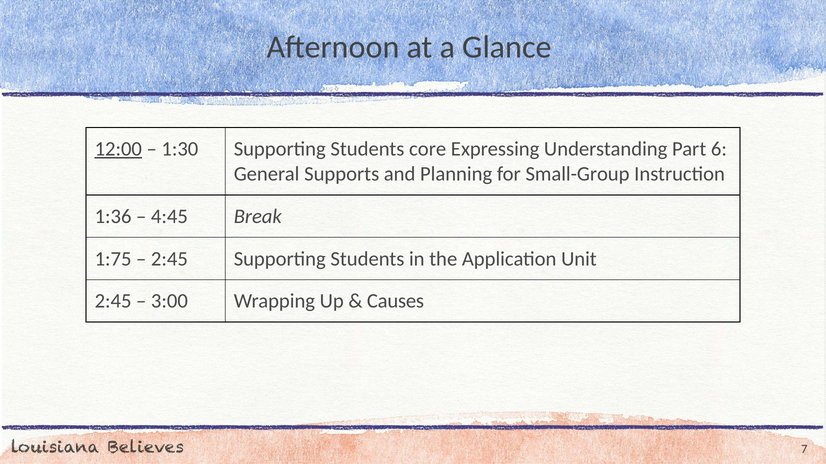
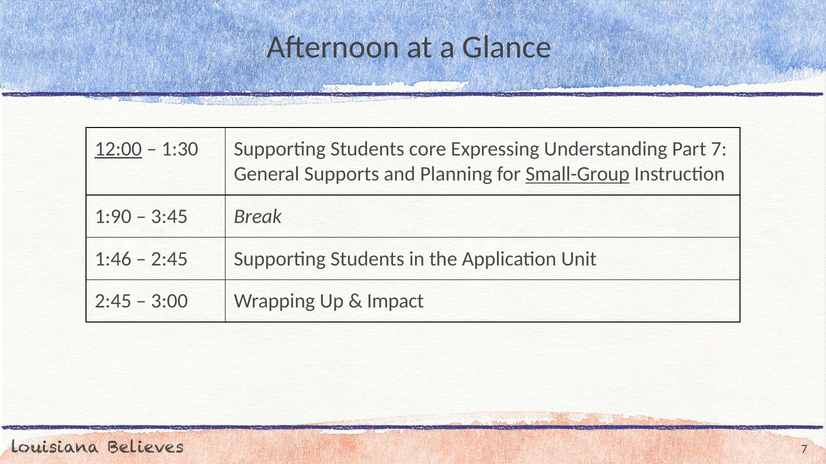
Part 6: 6 -> 7
Small-Group underline: none -> present
1:36: 1:36 -> 1:90
4:45: 4:45 -> 3:45
1:75: 1:75 -> 1:46
Causes: Causes -> Impact
